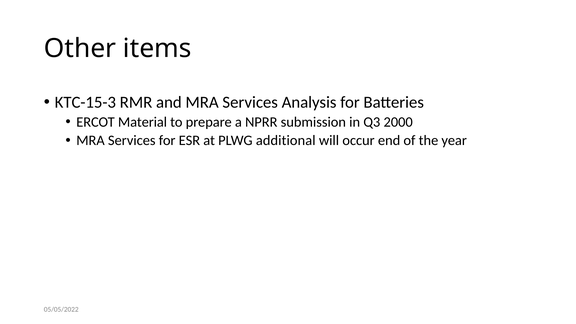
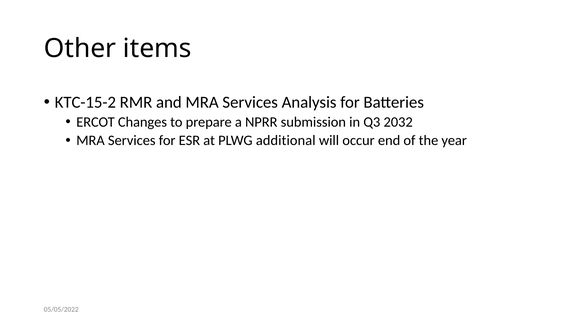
KTC-15-3: KTC-15-3 -> KTC-15-2
Material: Material -> Changes
2000: 2000 -> 2032
